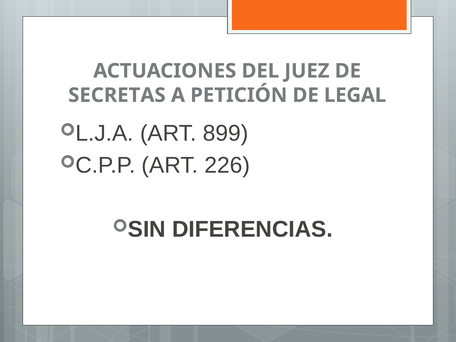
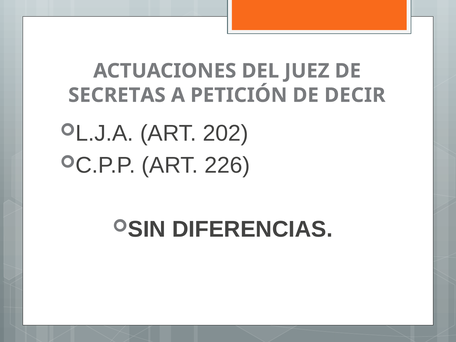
LEGAL: LEGAL -> DECIR
899: 899 -> 202
